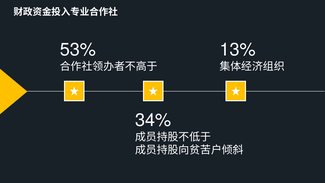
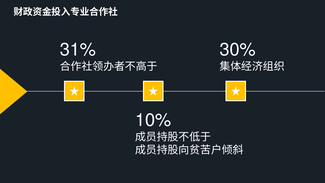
53%: 53% -> 31%
13%: 13% -> 30%
34%: 34% -> 10%
